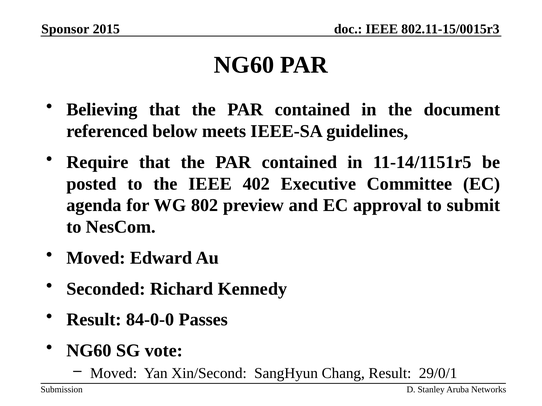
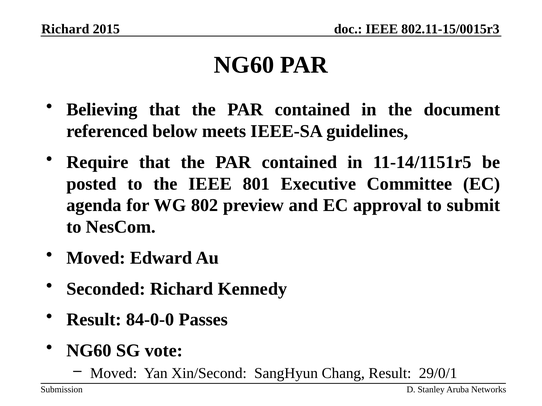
Sponsor at (65, 29): Sponsor -> Richard
402: 402 -> 801
